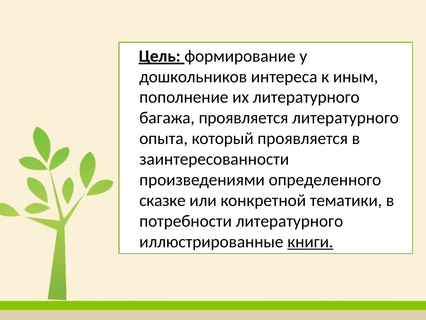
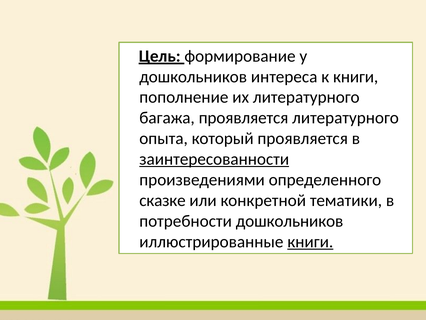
к иным: иным -> книги
заинтересованности underline: none -> present
потребности литературного: литературного -> дошкольников
